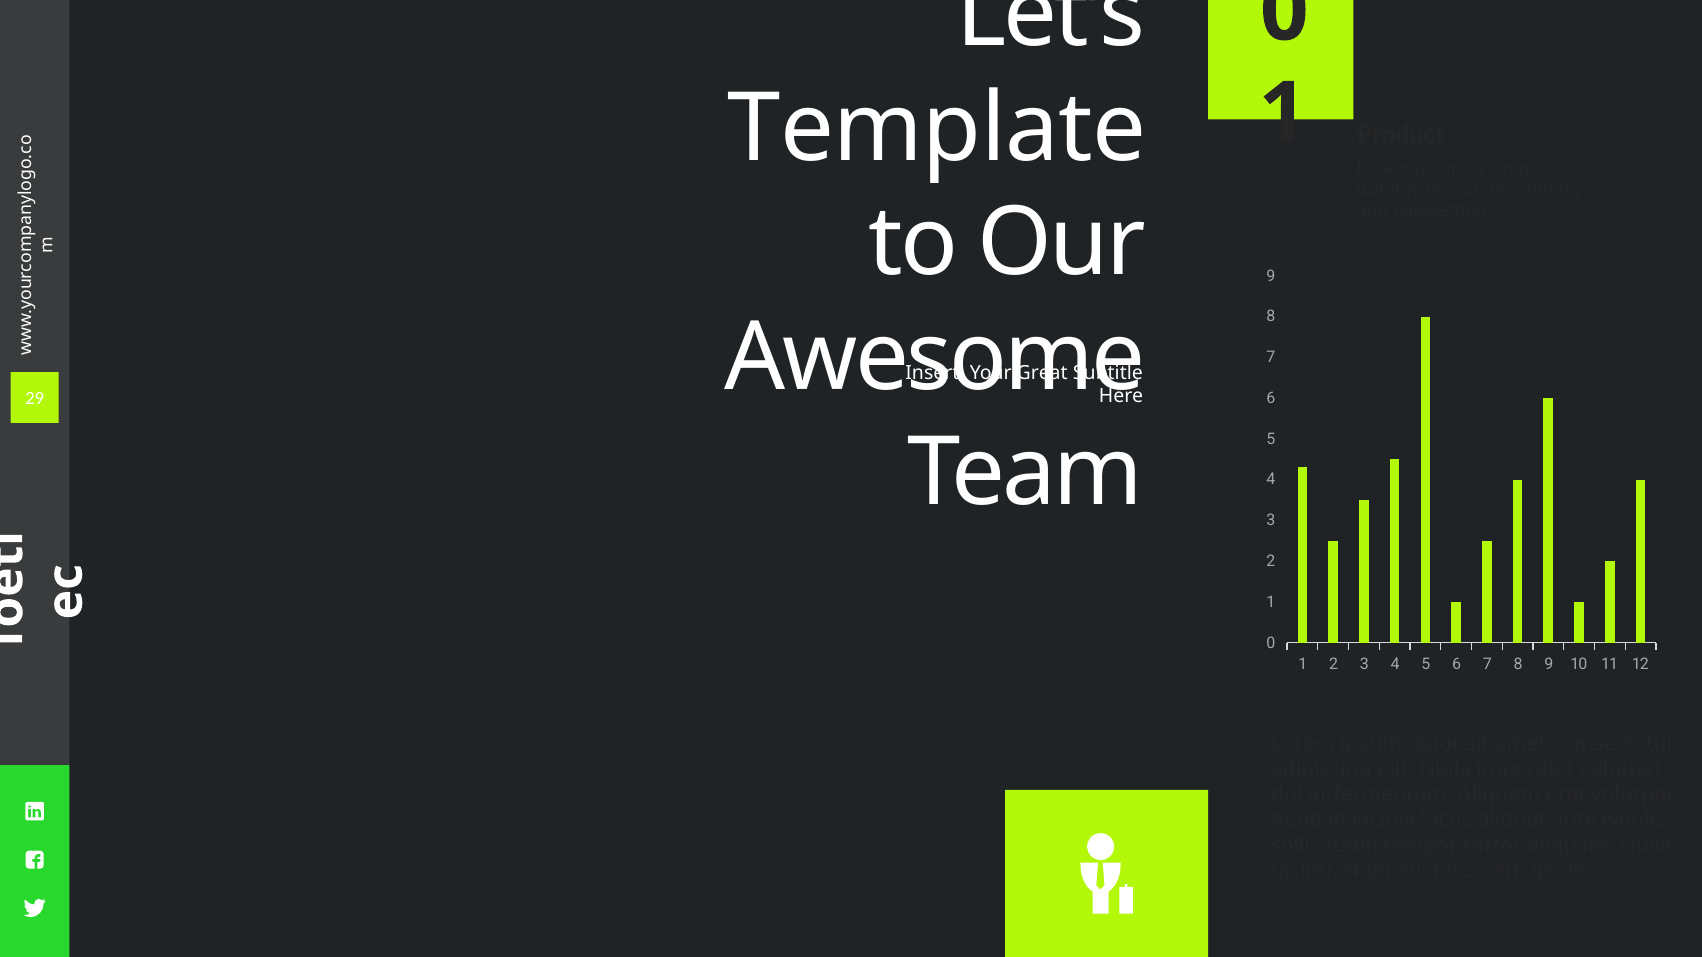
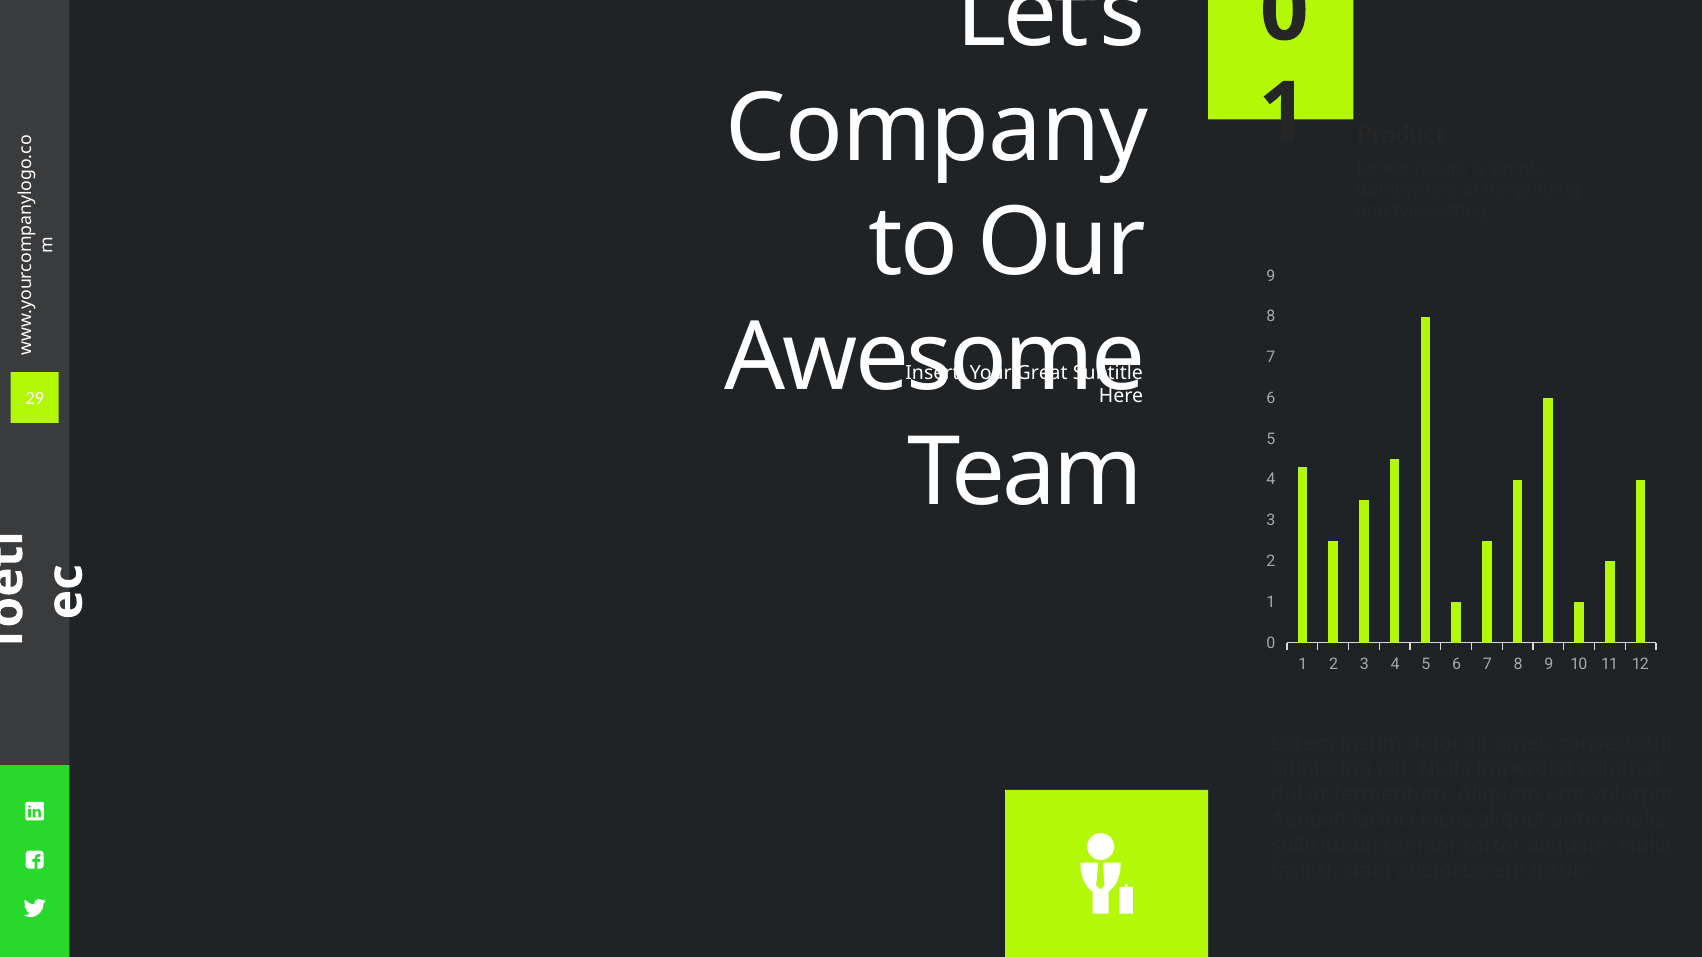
Template: Template -> Company
